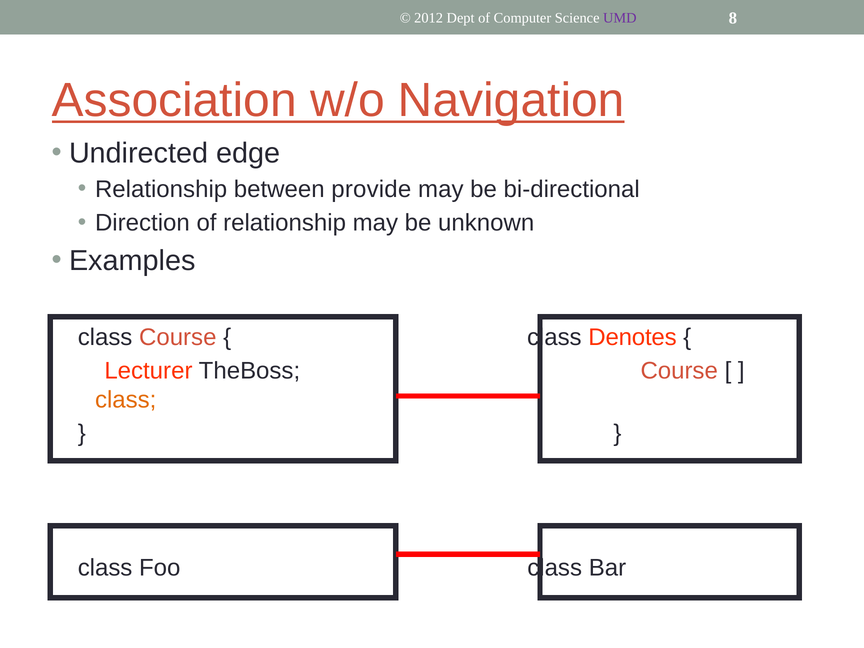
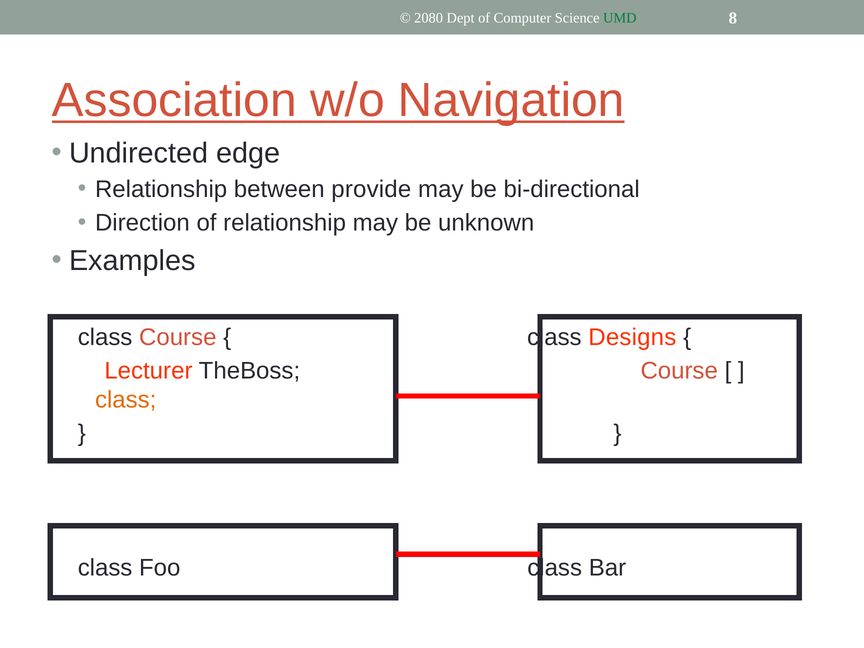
2012: 2012 -> 2080
UMD colour: purple -> green
Denotes: Denotes -> Designs
